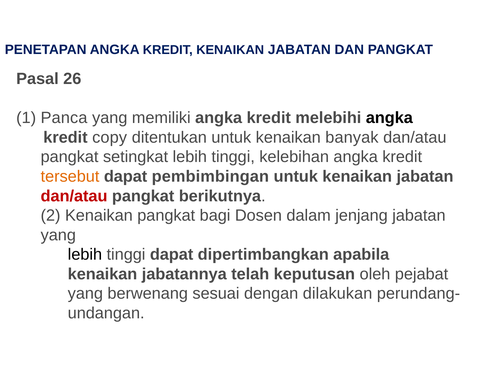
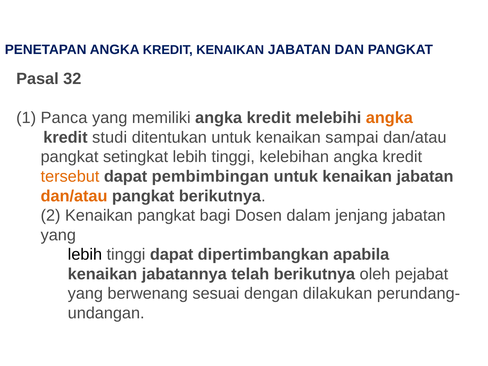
26: 26 -> 32
angka at (389, 118) colour: black -> orange
copy: copy -> studi
banyak: banyak -> sampai
dan/atau at (74, 196) colour: red -> orange
telah keputusan: keputusan -> berikutnya
